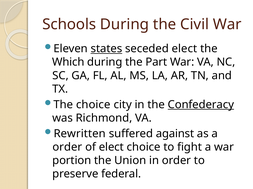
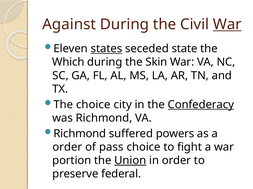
Schools: Schools -> Against
War at (227, 24) underline: none -> present
seceded elect: elect -> state
Part: Part -> Skin
Rewritten at (80, 134): Rewritten -> Richmond
against: against -> powers
of elect: elect -> pass
Union underline: none -> present
